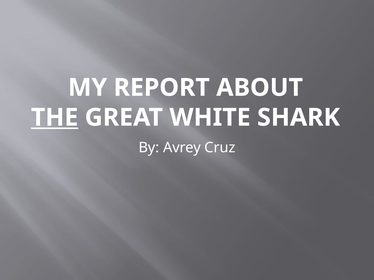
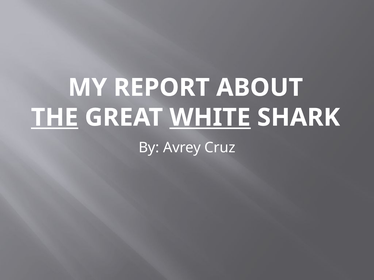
WHITE underline: none -> present
